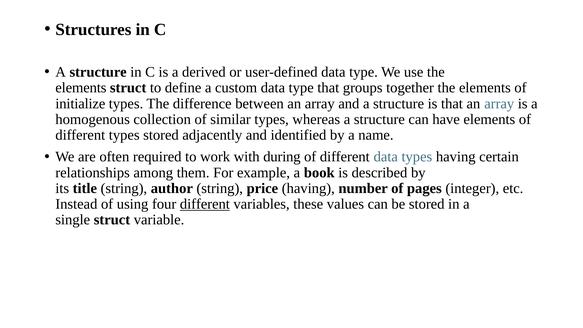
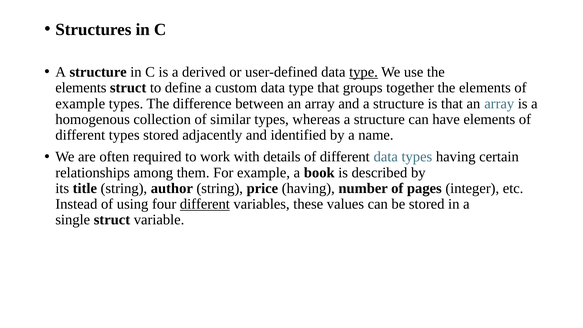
type at (364, 72) underline: none -> present
initialize at (80, 104): initialize -> example
during: during -> details
